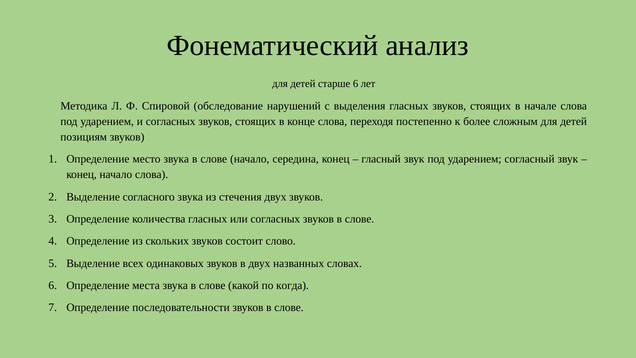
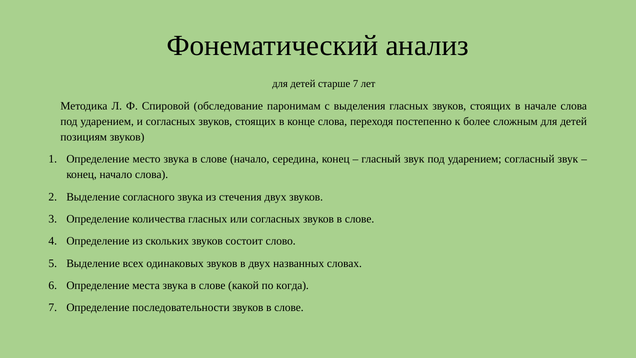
старше 6: 6 -> 7
нарушений: нарушений -> паронимам
